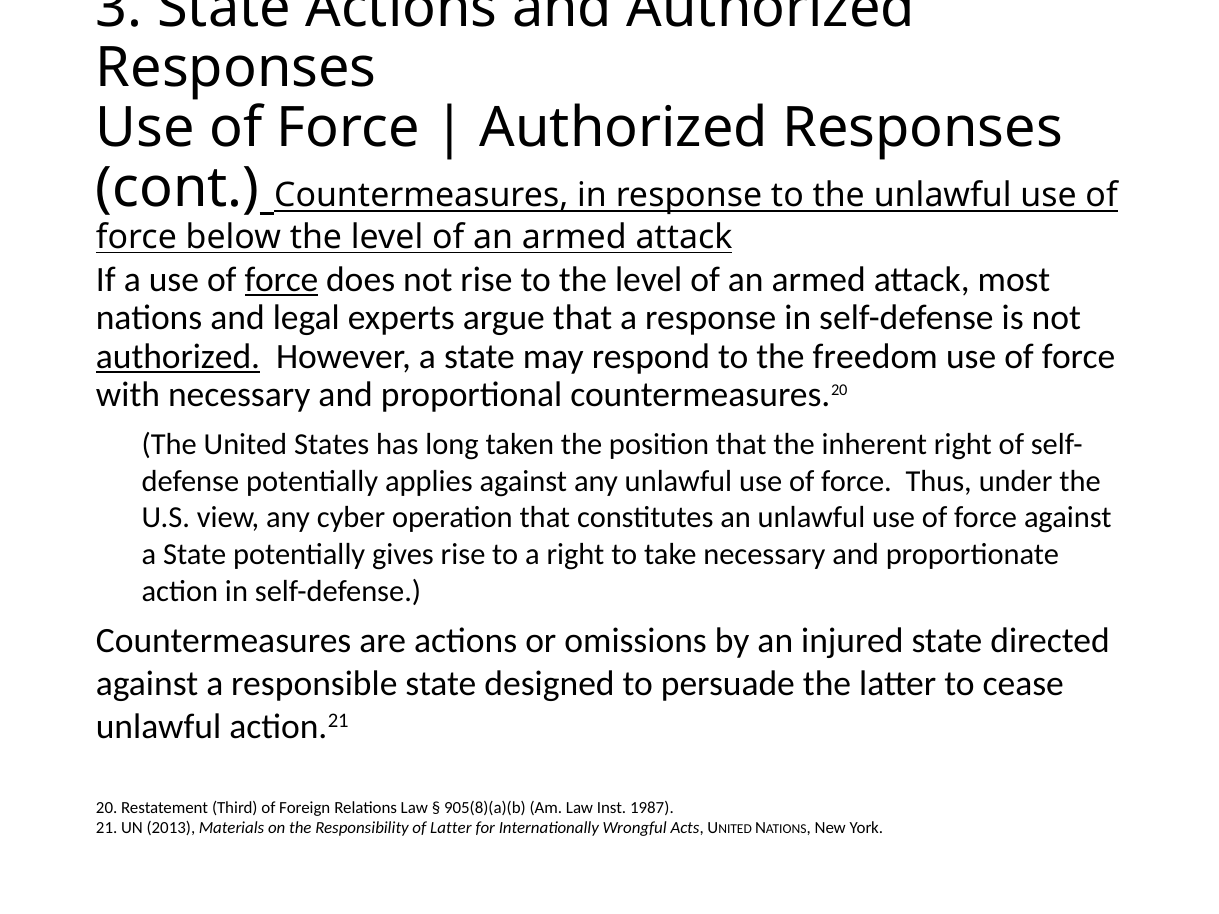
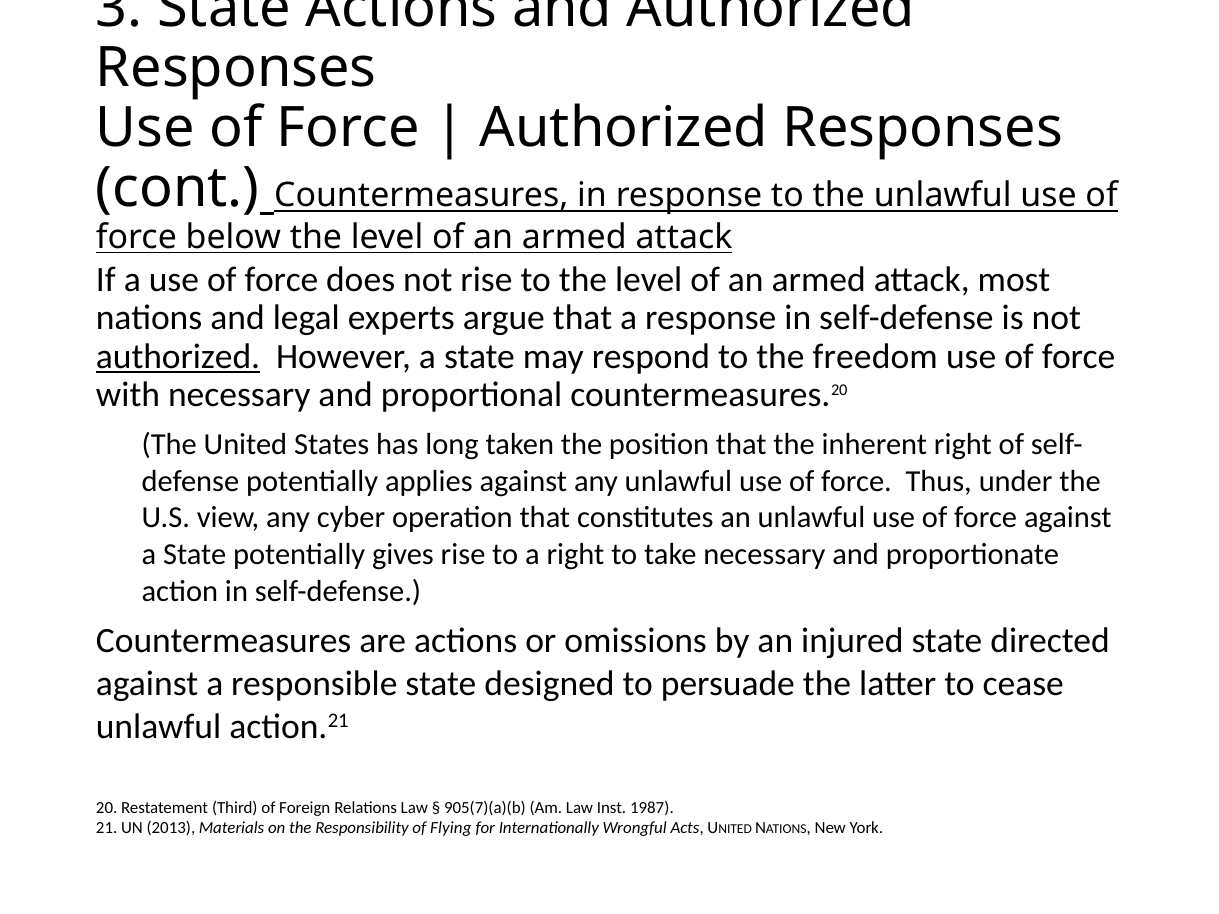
force at (281, 280) underline: present -> none
905(8)(a)(b: 905(8)(a)(b -> 905(7)(a)(b
of Latter: Latter -> Flying
